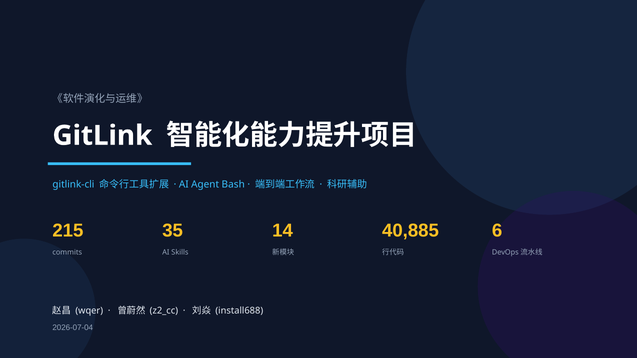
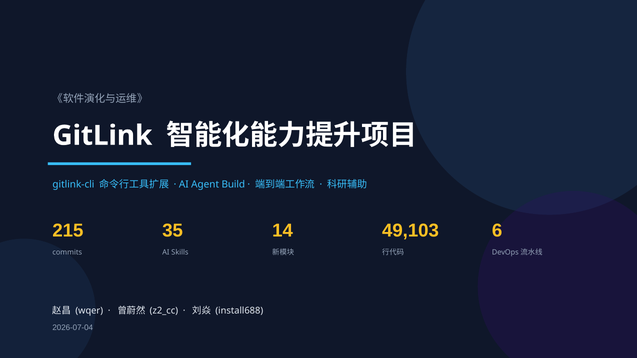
Bash: Bash -> Build
40,885: 40,885 -> 49,103
